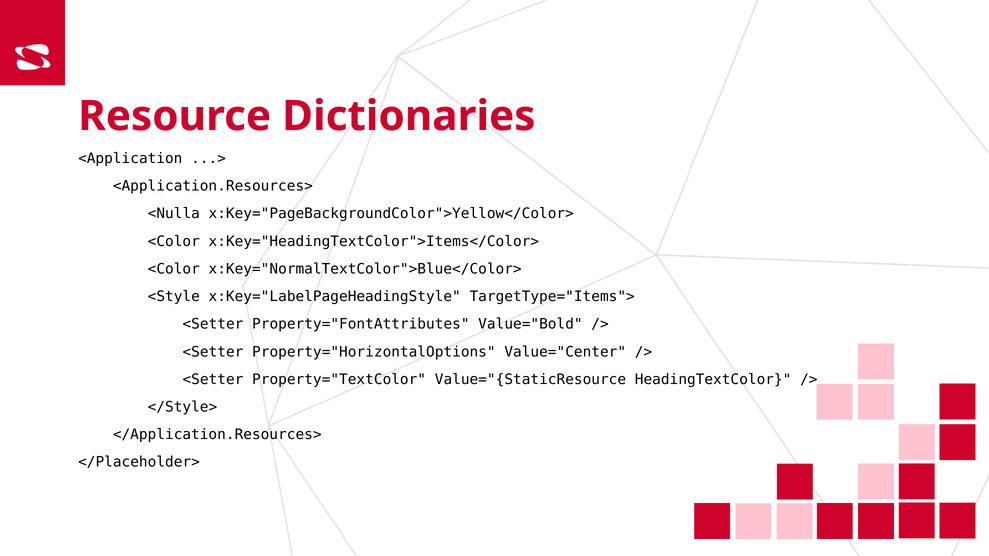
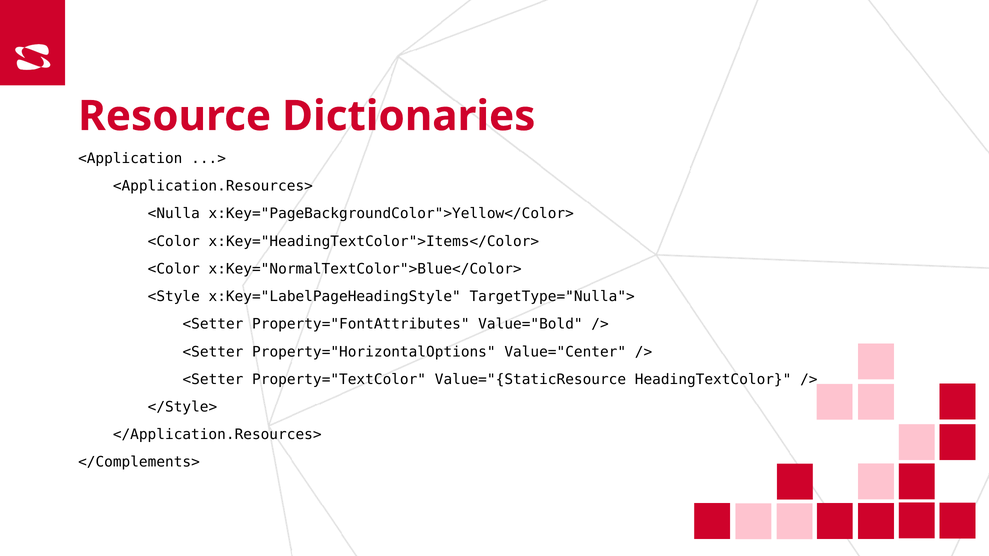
TargetType="Items">: TargetType="Items"> -> TargetType="Nulla">
</Placeholder>: </Placeholder> -> </Complements>
